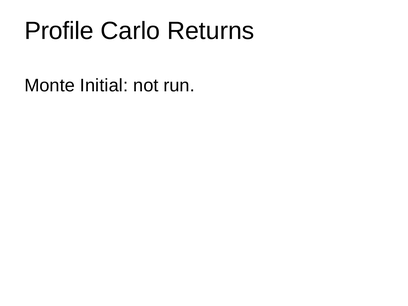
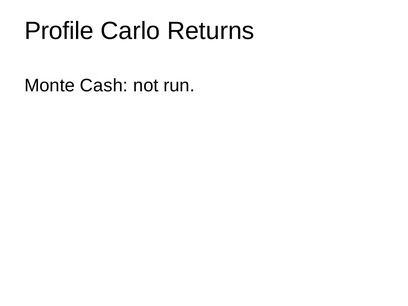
Initial: Initial -> Cash
